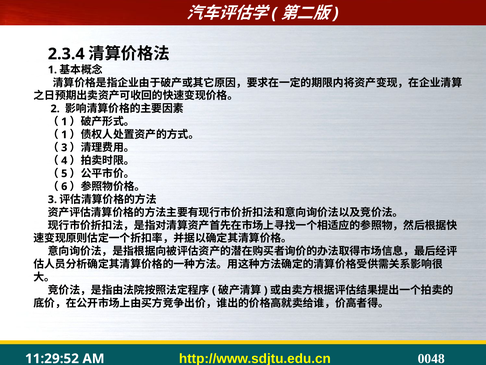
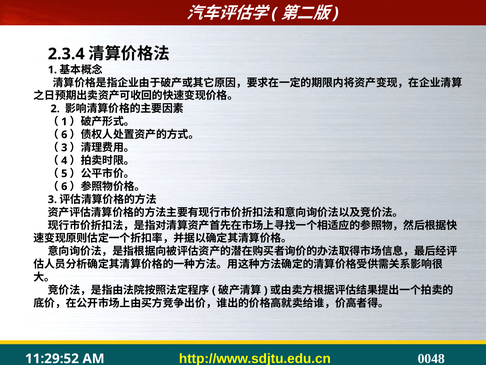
1 at (64, 134): 1 -> 6
